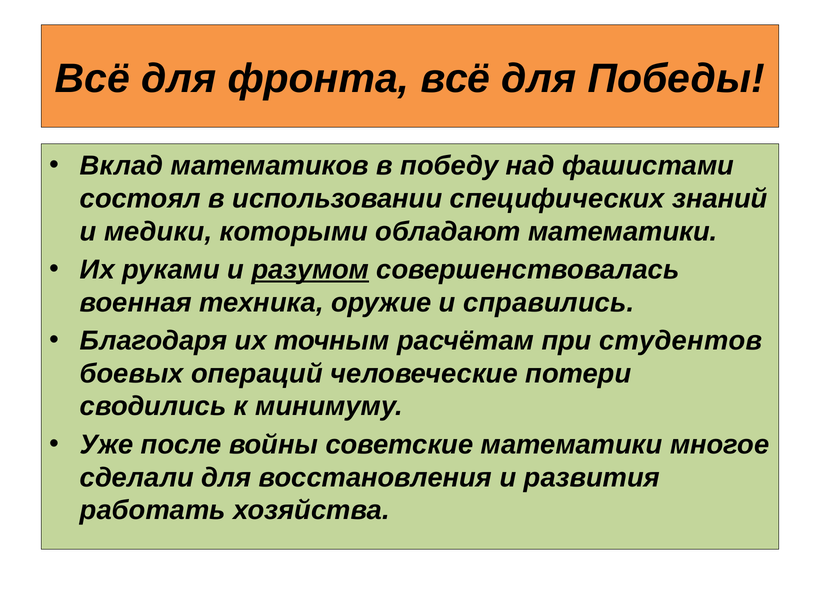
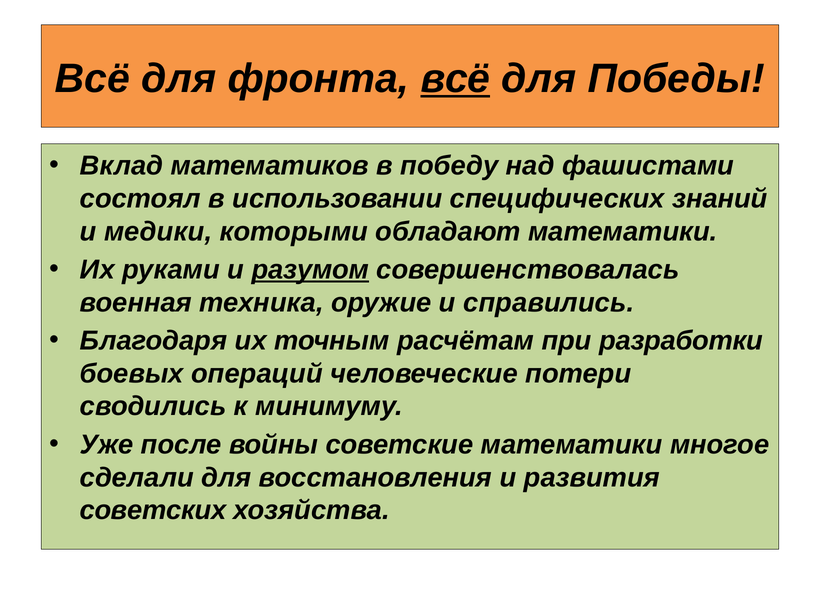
всё at (455, 79) underline: none -> present
студентов: студентов -> разработки
работать: работать -> советских
